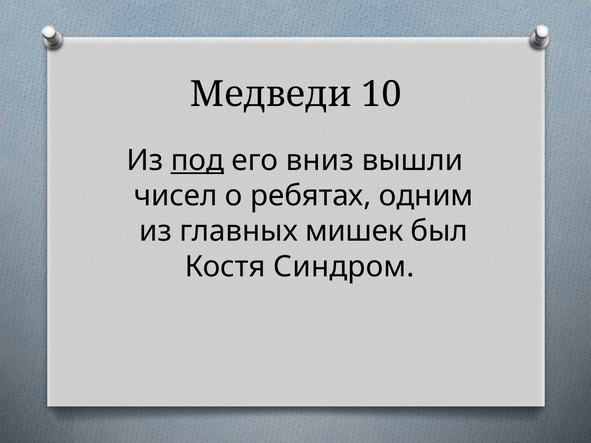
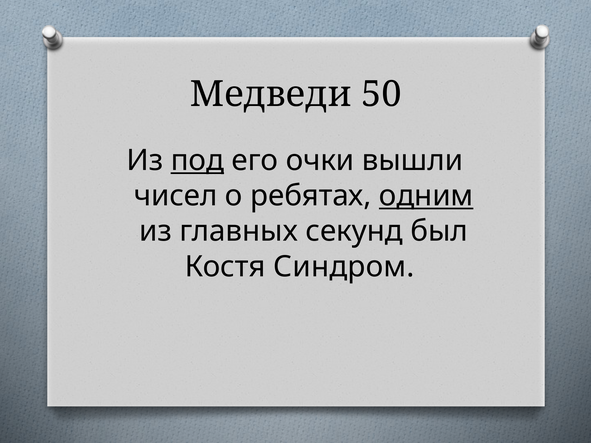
10: 10 -> 50
вниз: вниз -> очки
одним underline: none -> present
мишек: мишек -> секунд
